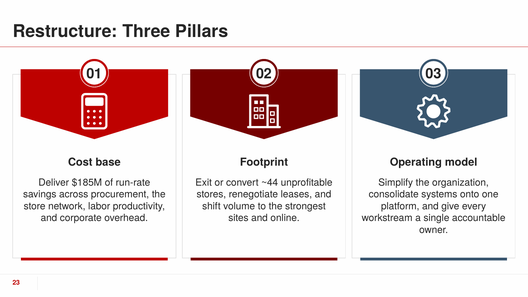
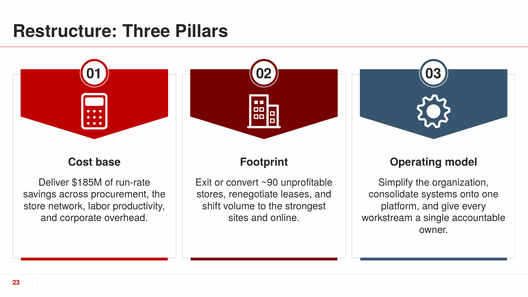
~44: ~44 -> ~90
